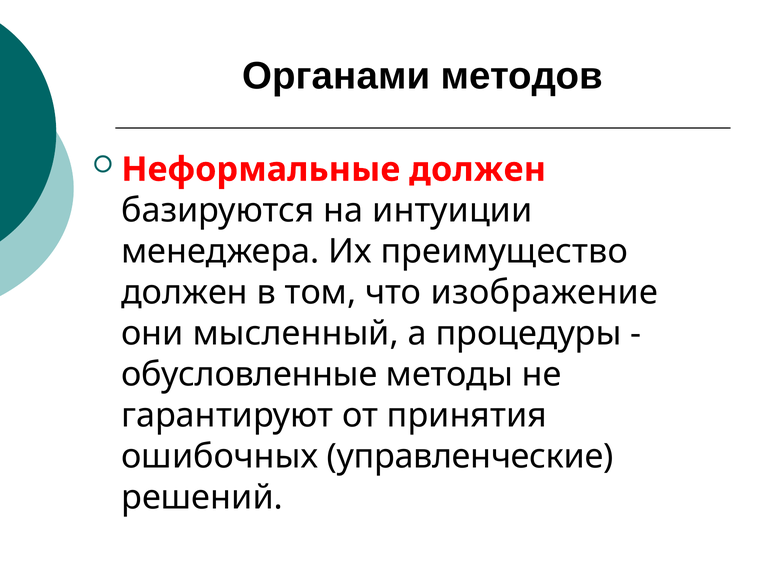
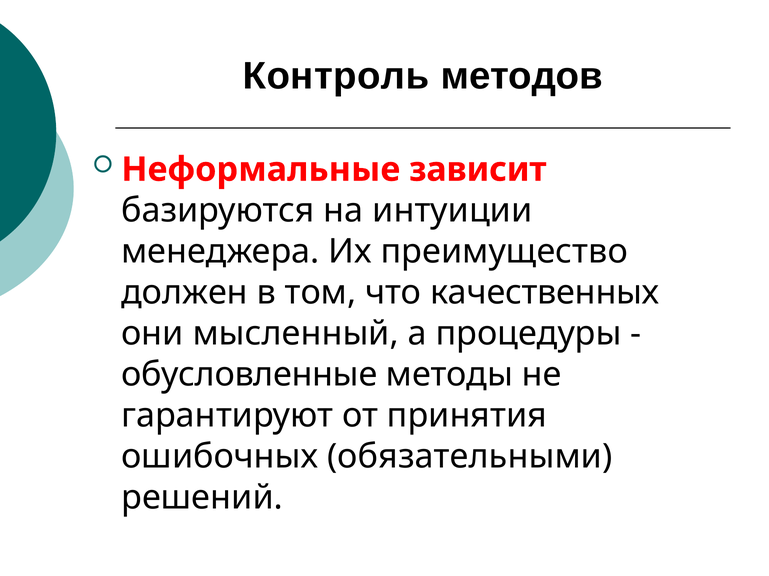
Органами: Органами -> Контроль
Неформальные должен: должен -> зависит
изображение: изображение -> качественных
управленческие: управленческие -> обязательными
